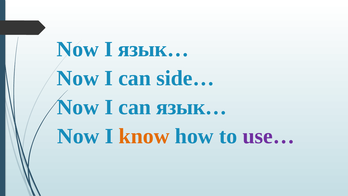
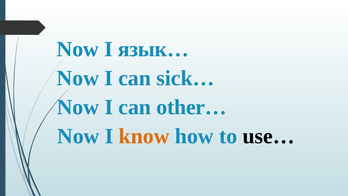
side…: side… -> sick…
can язык…: язык… -> other…
use… colour: purple -> black
